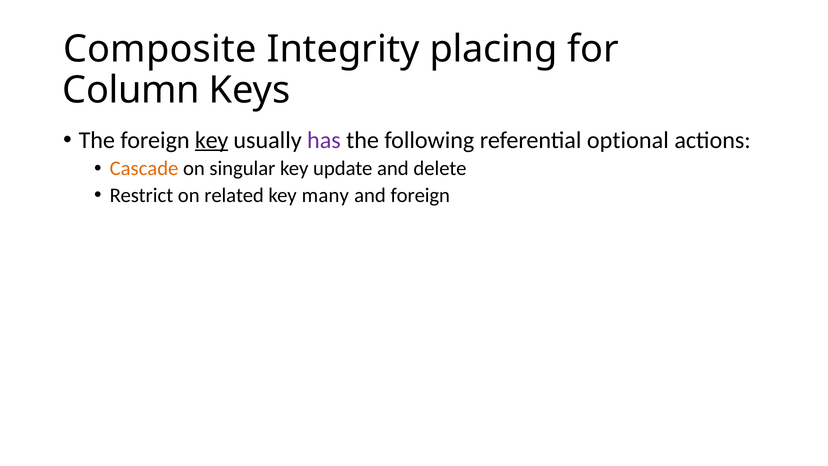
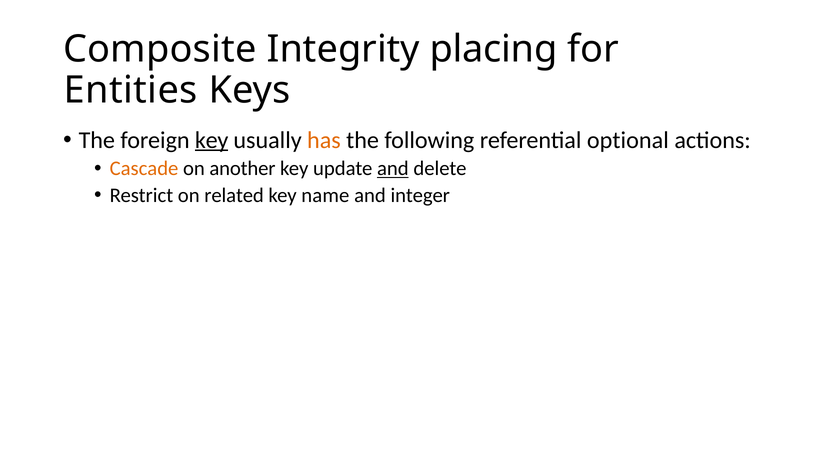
Column: Column -> Entities
has colour: purple -> orange
singular: singular -> another
and at (393, 169) underline: none -> present
many: many -> name
and foreign: foreign -> integer
